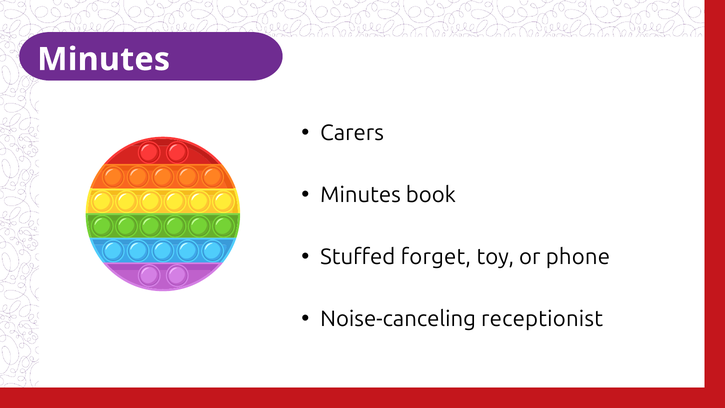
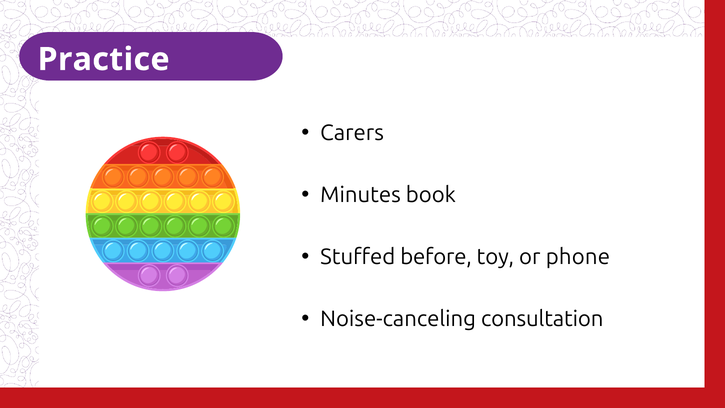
Minutes at (104, 59): Minutes -> Practice
forget: forget -> before
receptionist: receptionist -> consultation
